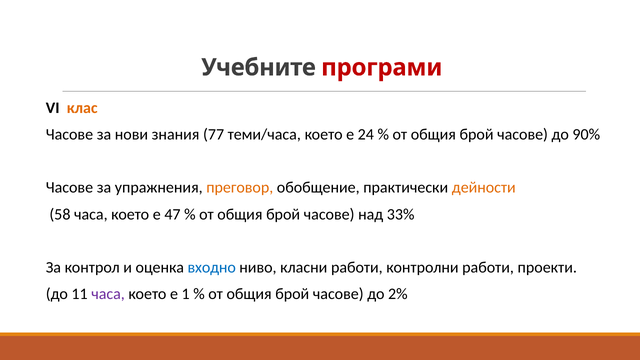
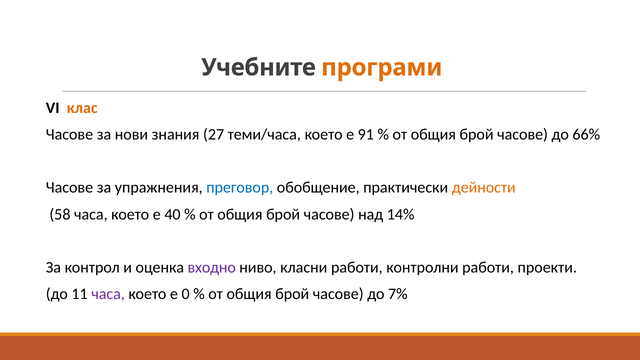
програми colour: red -> orange
77: 77 -> 27
24: 24 -> 91
90%: 90% -> 66%
преговор colour: orange -> blue
47: 47 -> 40
33%: 33% -> 14%
входно colour: blue -> purple
1: 1 -> 0
2%: 2% -> 7%
